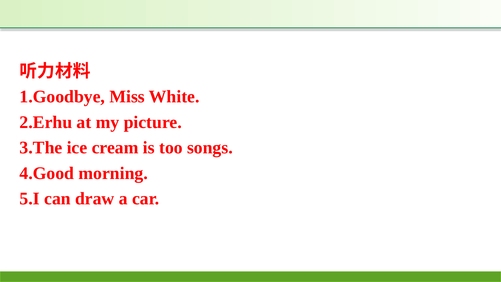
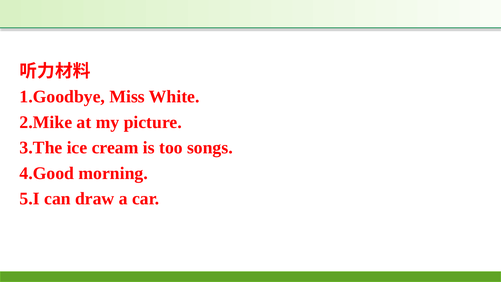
2.Erhu: 2.Erhu -> 2.Mike
